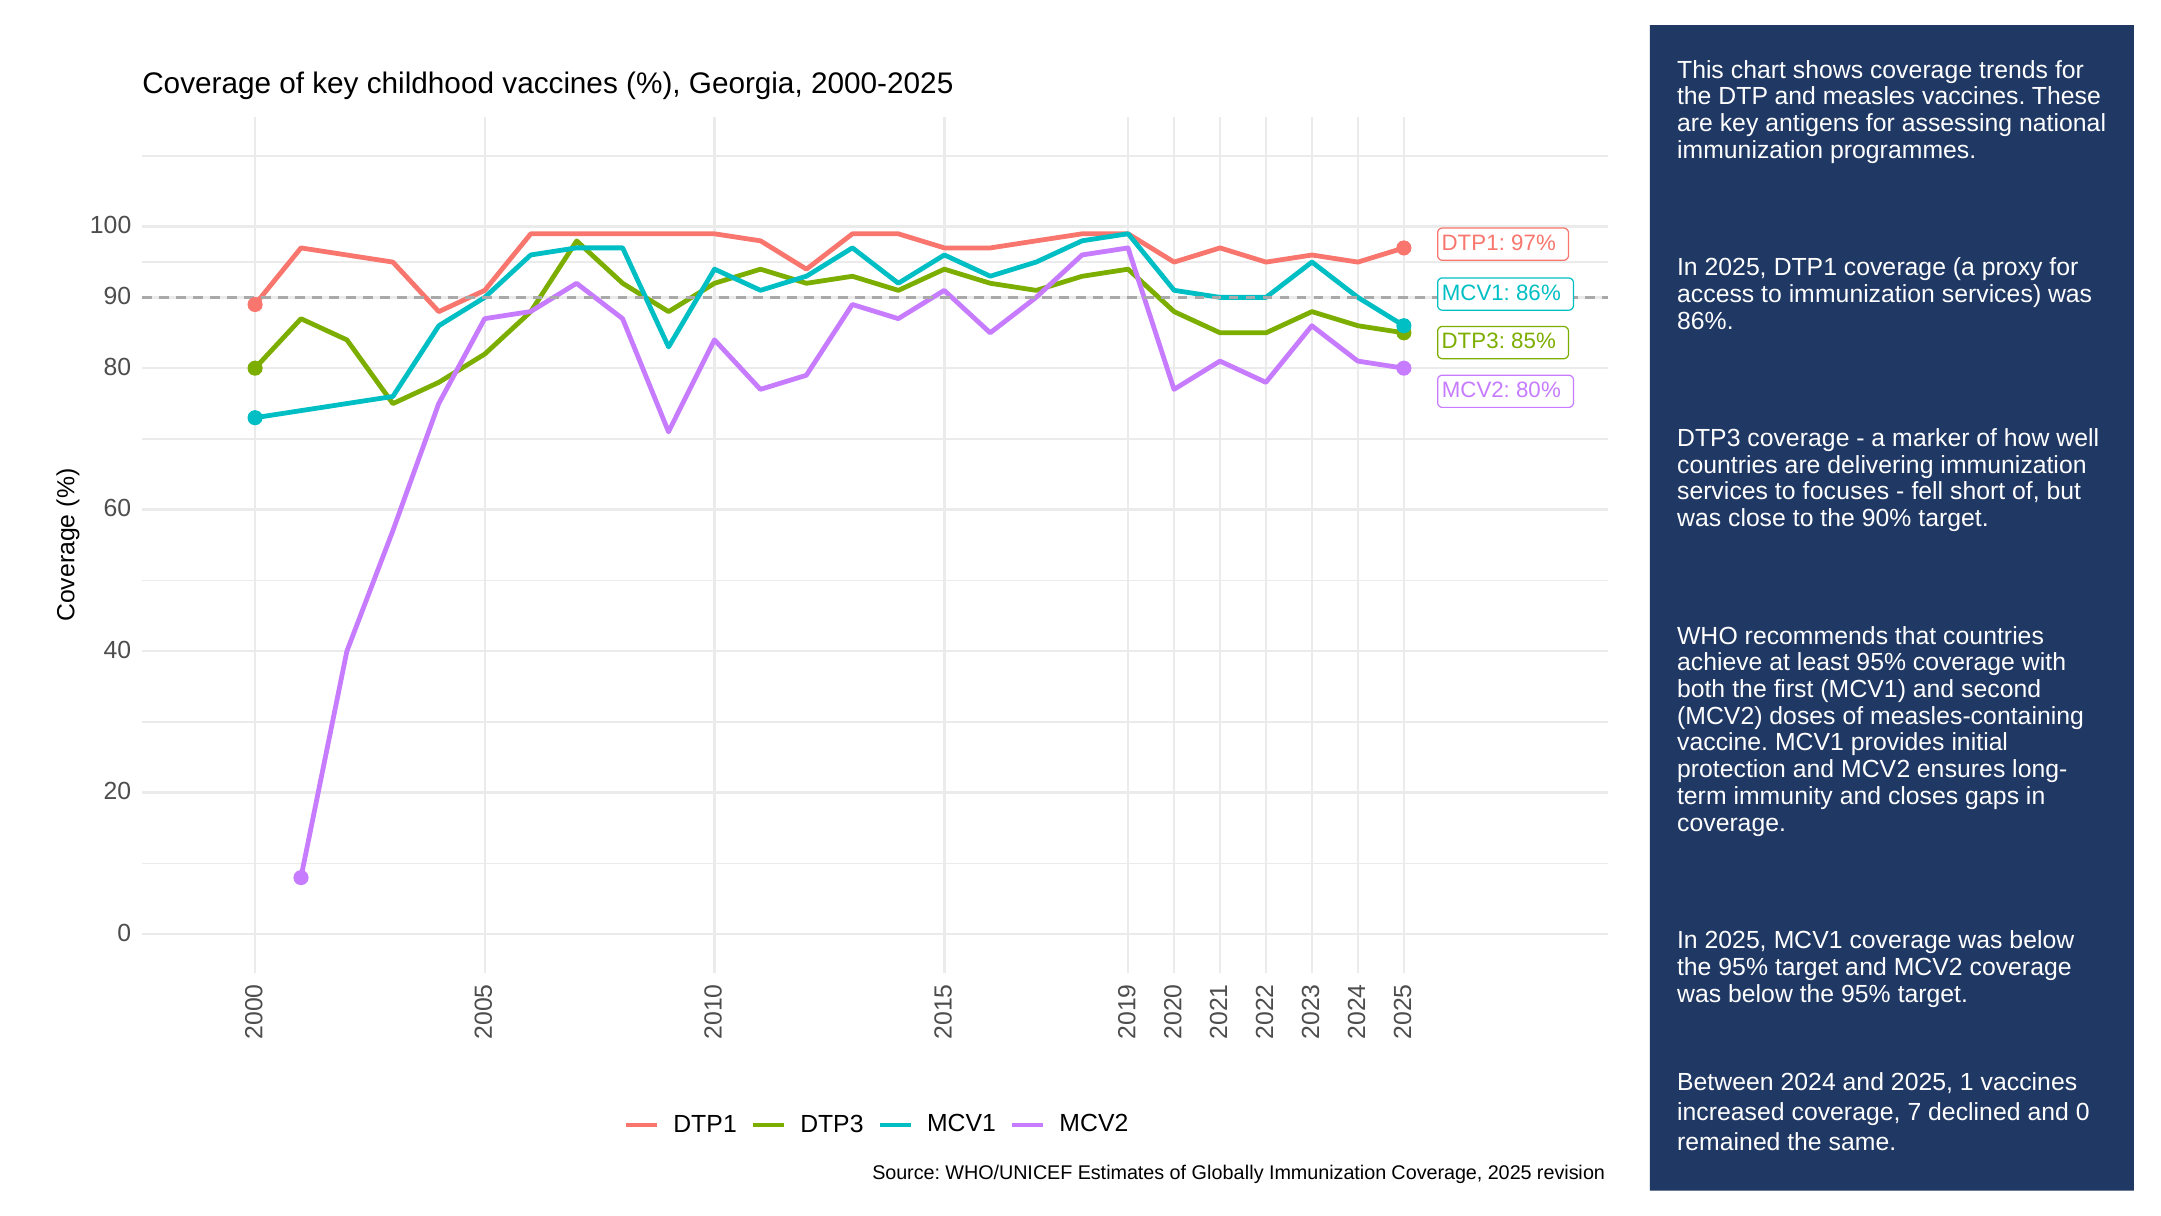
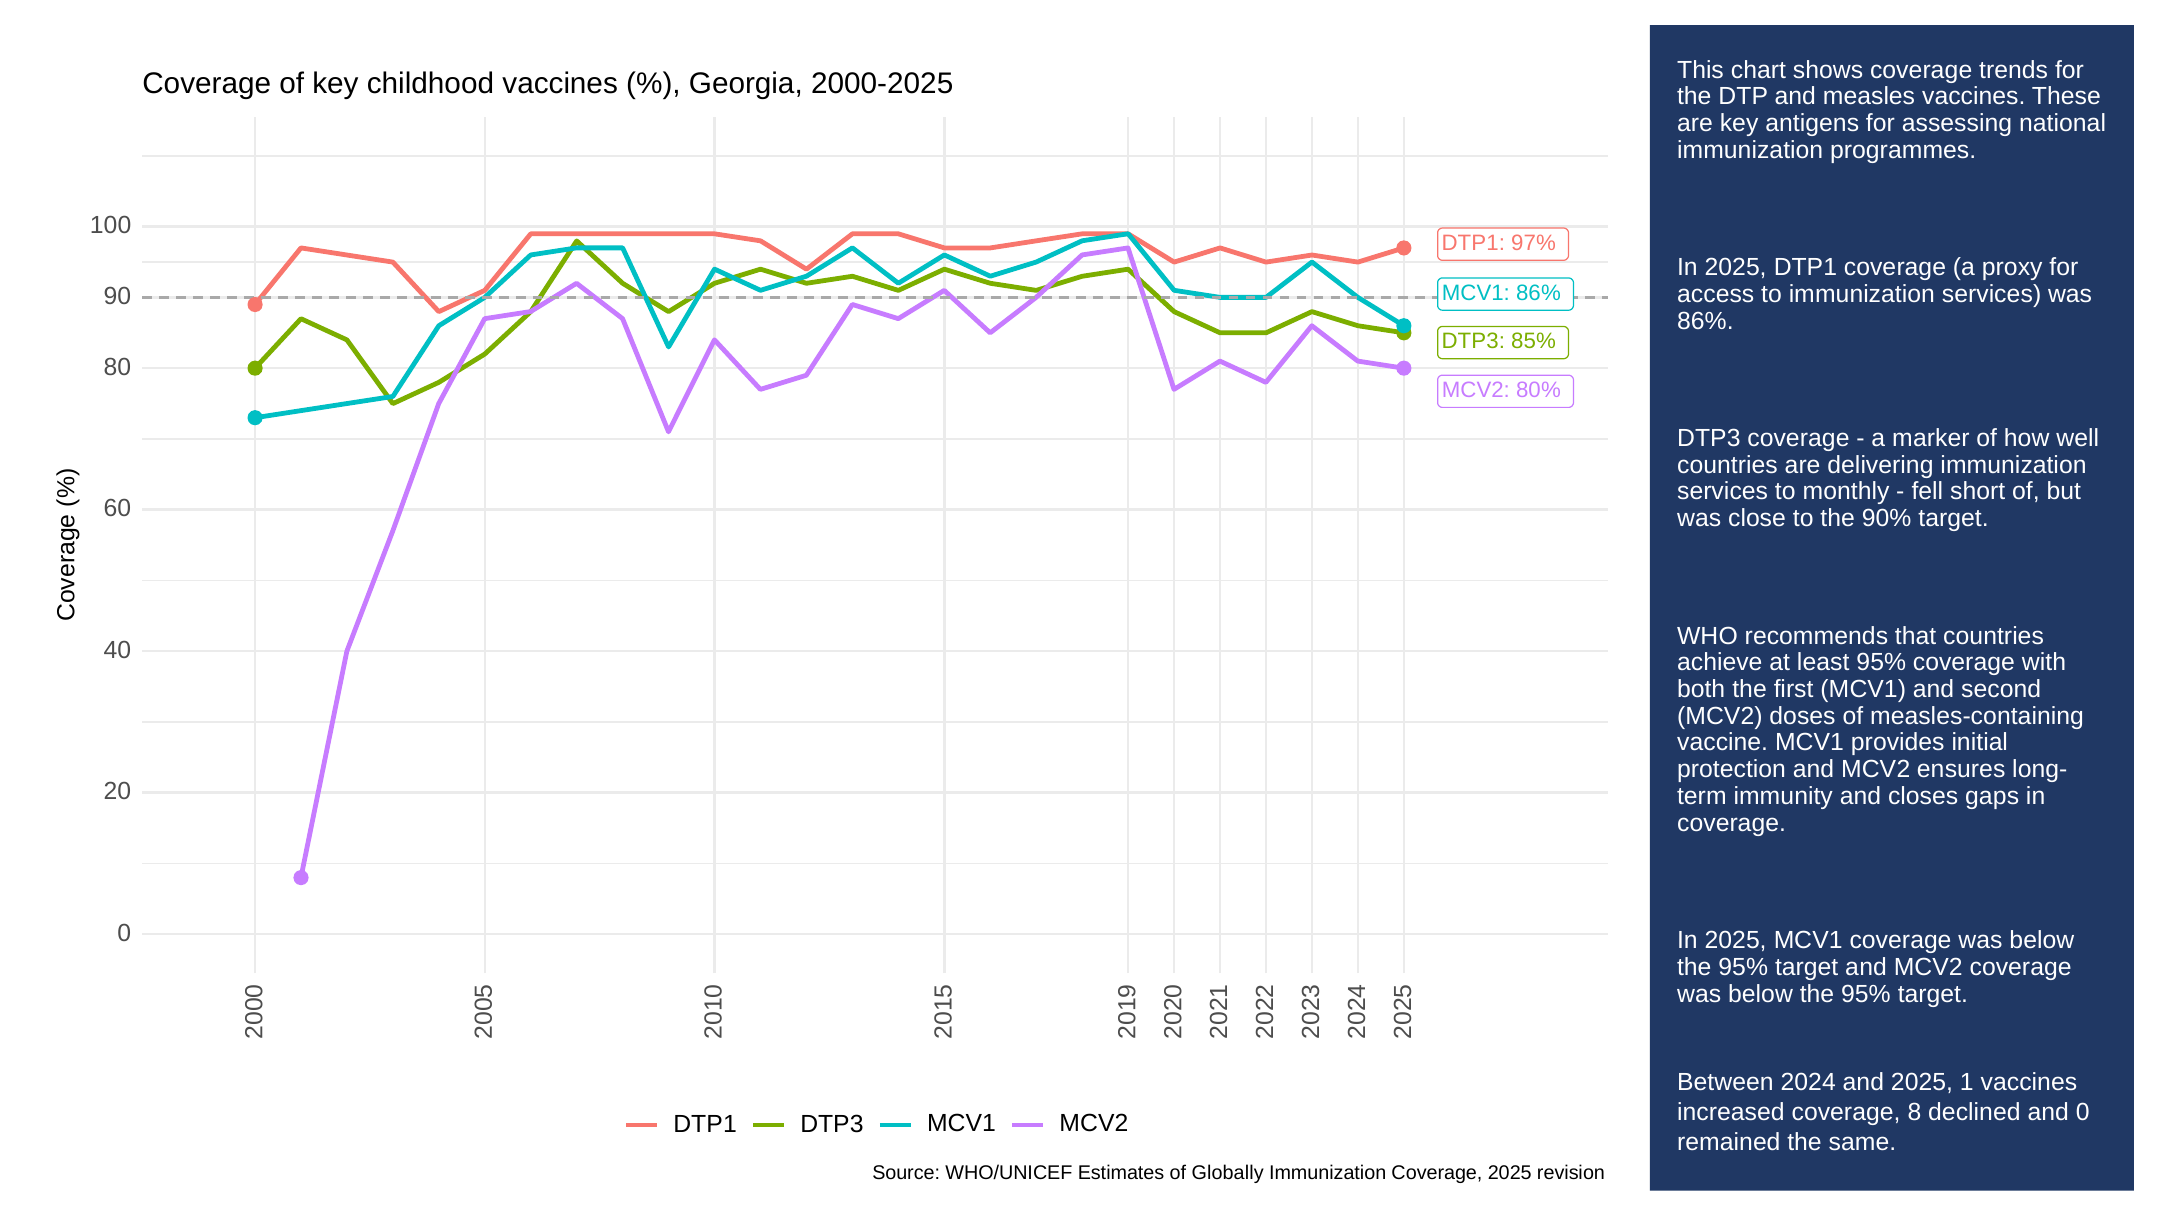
focuses: focuses -> monthly
7: 7 -> 8
